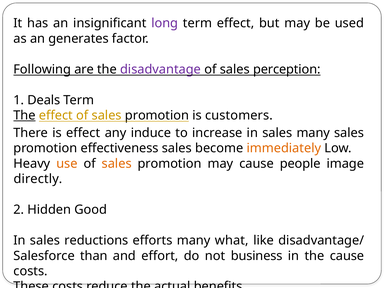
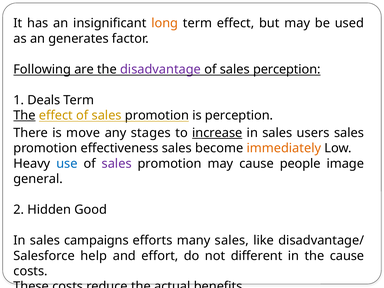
long colour: purple -> orange
is customers: customers -> perception
is effect: effect -> move
induce: induce -> stages
increase underline: none -> present
sales many: many -> users
use colour: orange -> blue
sales at (117, 164) colour: orange -> purple
directly: directly -> general
reductions: reductions -> campaigns
many what: what -> sales
than: than -> help
business: business -> different
